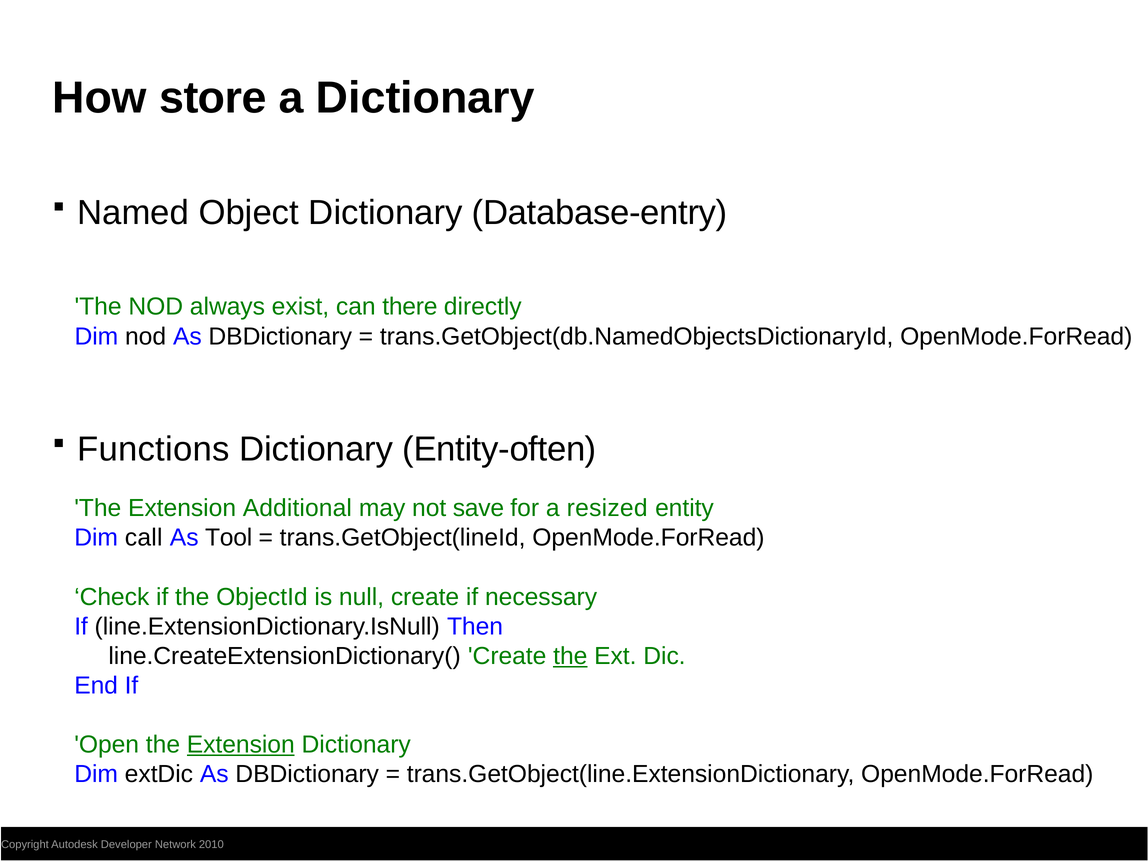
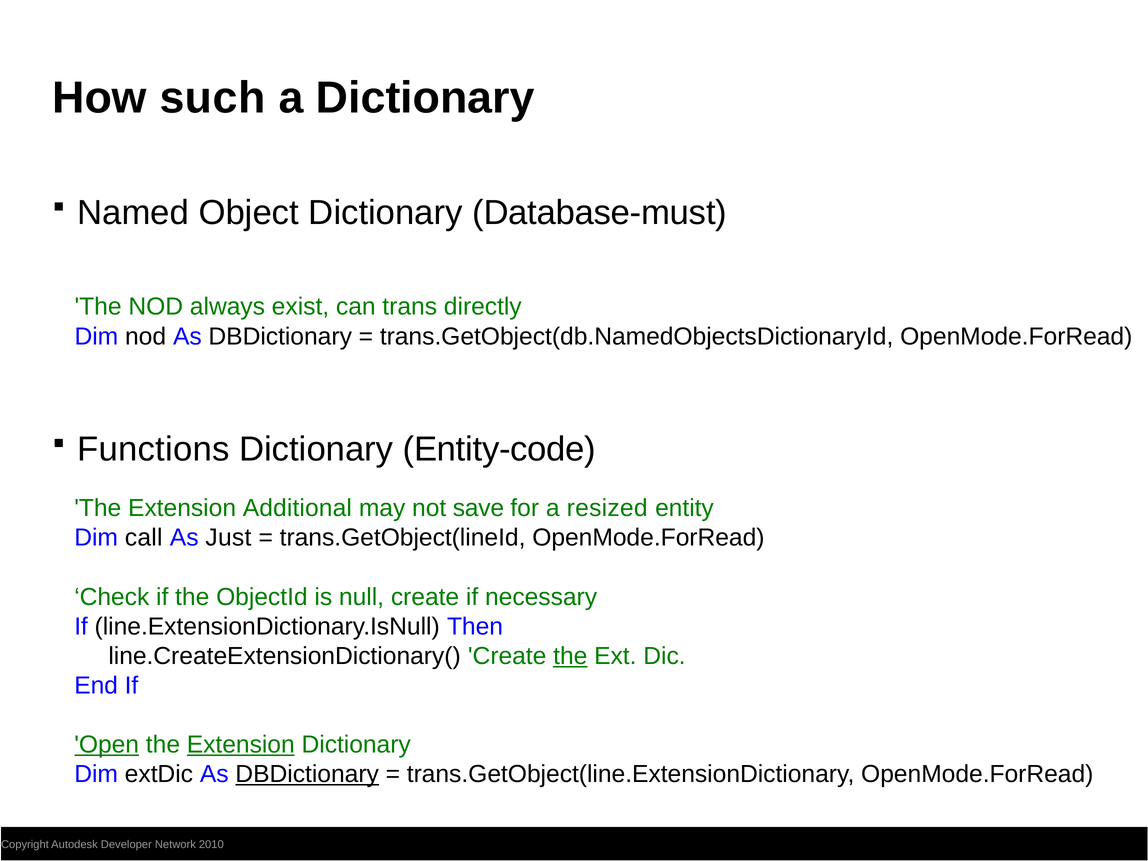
store: store -> such
Database-entry: Database-entry -> Database-must
there: there -> trans
Entity-often: Entity-often -> Entity-code
Tool: Tool -> Just
Open underline: none -> present
DBDictionary at (307, 774) underline: none -> present
